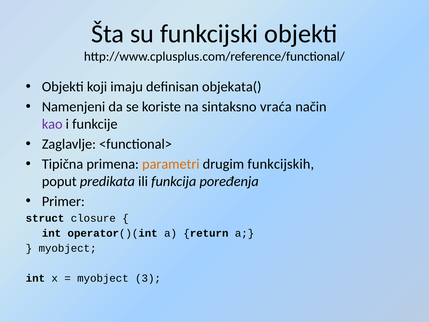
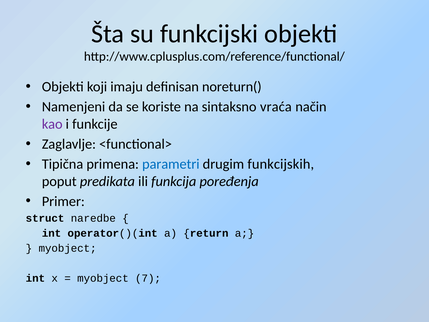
objekata(: objekata( -> noreturn(
parametri colour: orange -> blue
closure: closure -> naredbe
3: 3 -> 7
